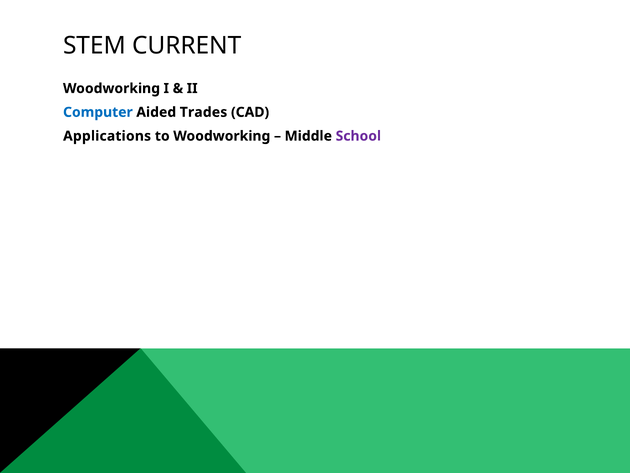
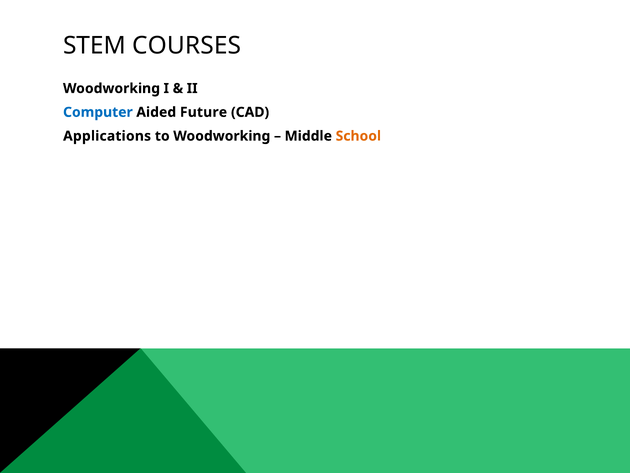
CURRENT: CURRENT -> COURSES
Trades: Trades -> Future
School colour: purple -> orange
